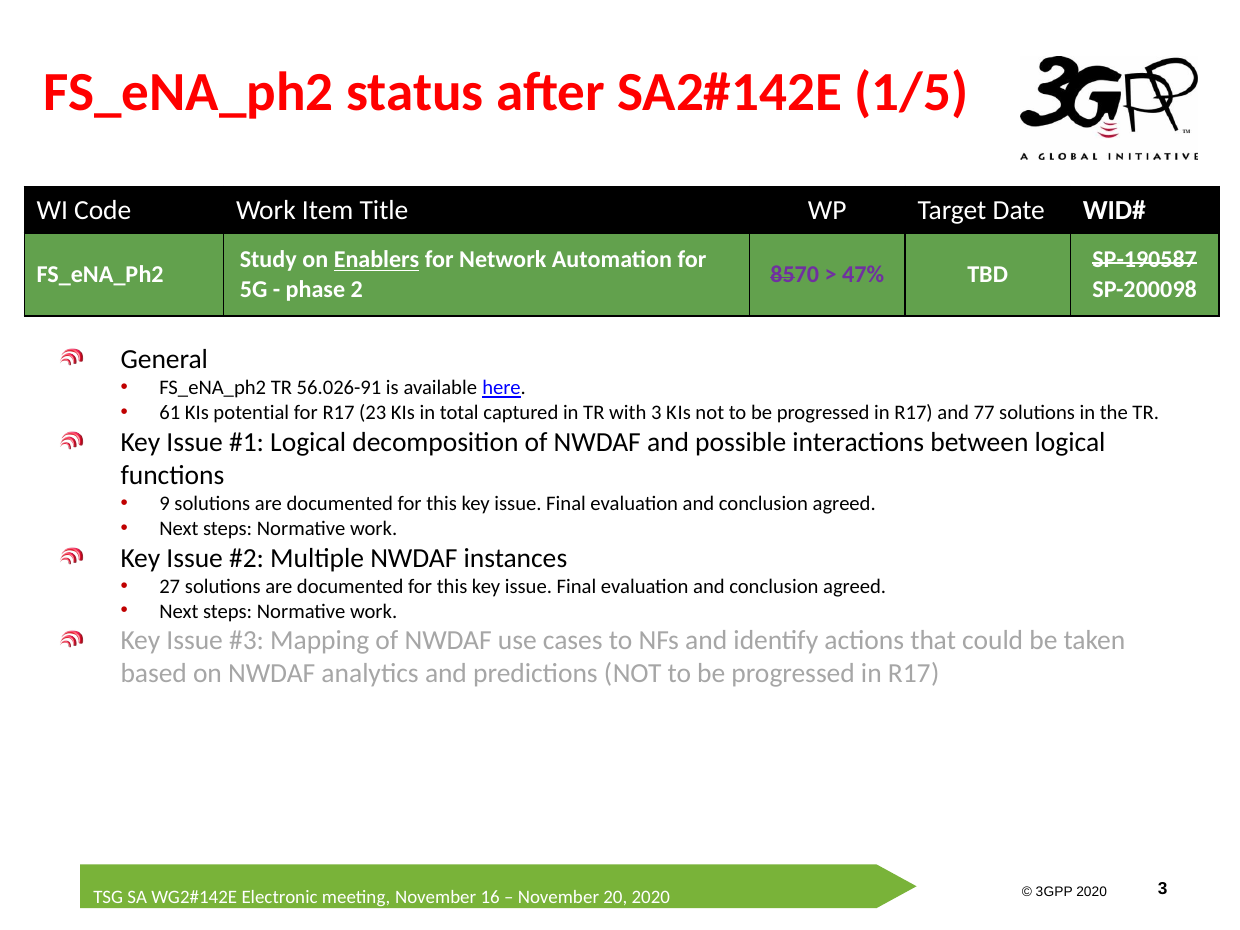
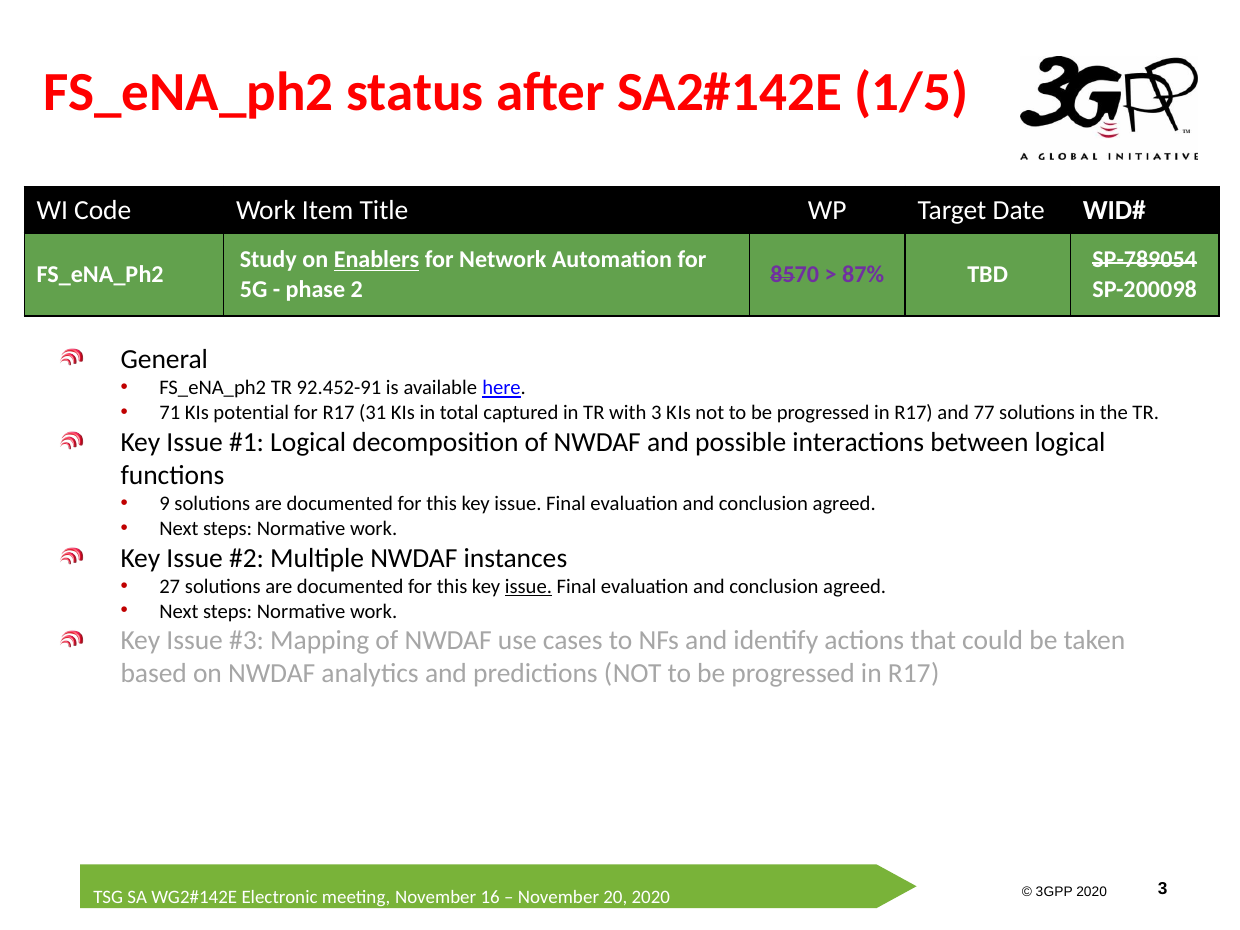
SP-190587: SP-190587 -> SP-789054
47%: 47% -> 87%
56.026-91: 56.026-91 -> 92.452-91
61: 61 -> 71
23: 23 -> 31
issue at (528, 586) underline: none -> present
